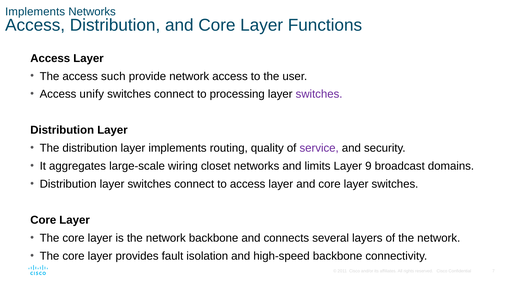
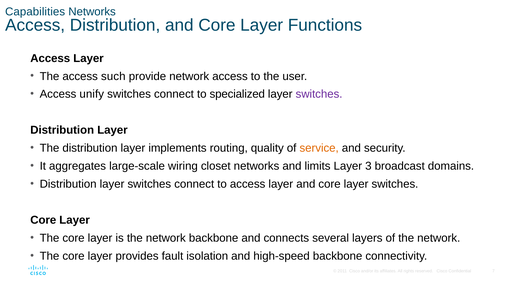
Implements at (35, 12): Implements -> Capabilities
processing: processing -> specialized
service colour: purple -> orange
9: 9 -> 3
